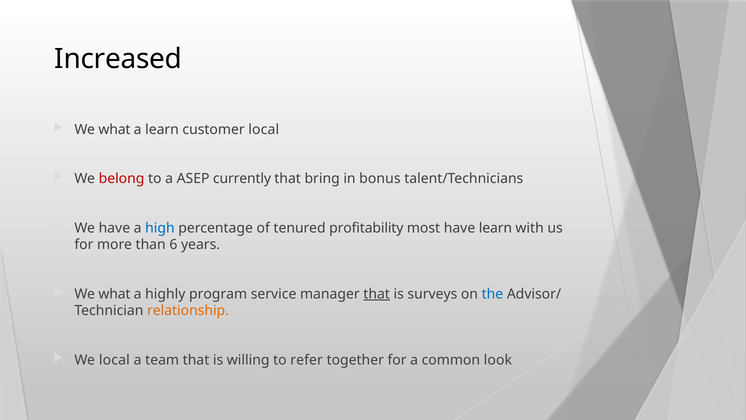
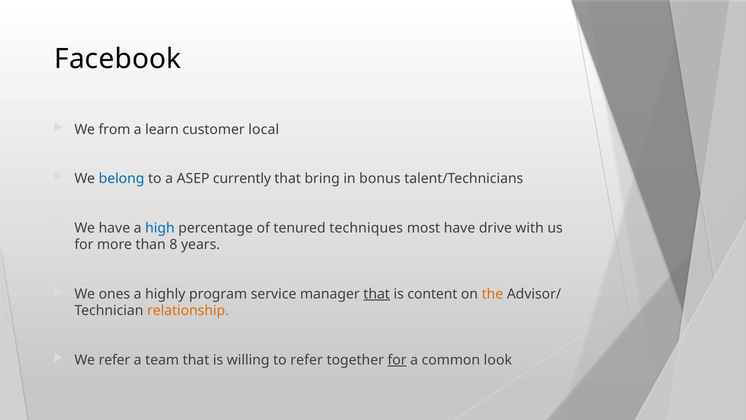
Increased: Increased -> Facebook
what at (114, 130): what -> from
belong colour: red -> blue
profitability: profitability -> techniques
have learn: learn -> drive
6: 6 -> 8
what at (114, 294): what -> ones
surveys: surveys -> content
the colour: blue -> orange
We local: local -> refer
for at (397, 360) underline: none -> present
